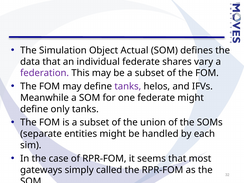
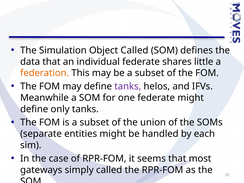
Object Actual: Actual -> Called
vary: vary -> little
federation colour: purple -> orange
